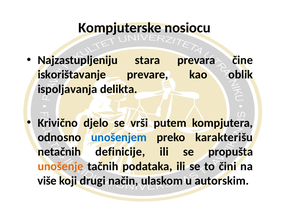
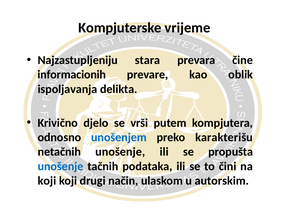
nosiocu: nosiocu -> vrijeme
iskorištavanje: iskorištavanje -> informacionih
netačnih definicije: definicije -> unošenje
unošenje at (61, 166) colour: orange -> blue
više at (47, 181): više -> koji
